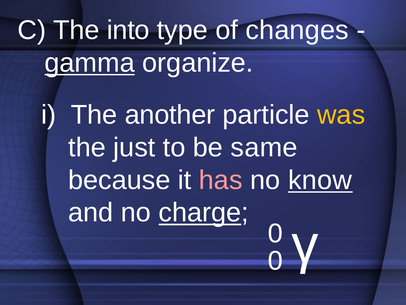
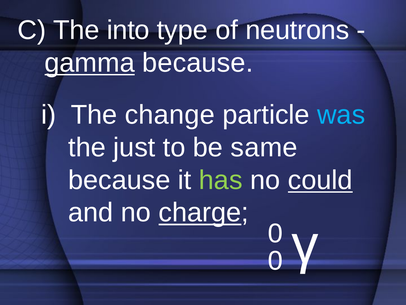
changes: changes -> neutrons
gamma organize: organize -> because
another: another -> change
was colour: yellow -> light blue
has colour: pink -> light green
know: know -> could
